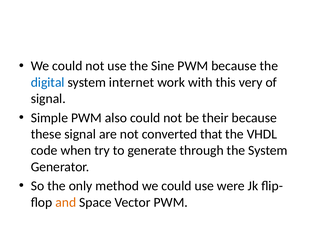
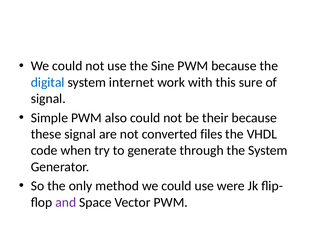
very: very -> sure
that: that -> files
and colour: orange -> purple
